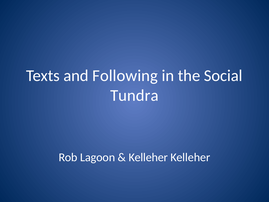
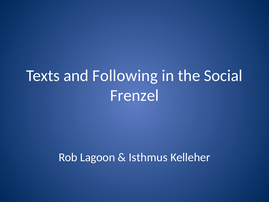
Tundra: Tundra -> Frenzel
Kelleher at (148, 157): Kelleher -> Isthmus
